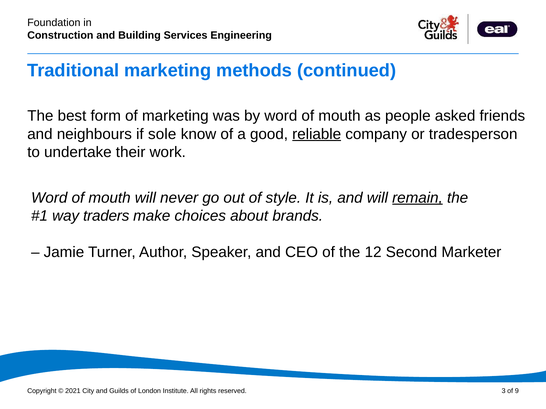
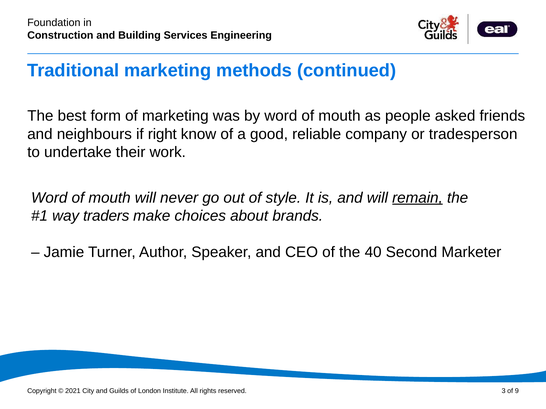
sole: sole -> right
reliable underline: present -> none
12: 12 -> 40
